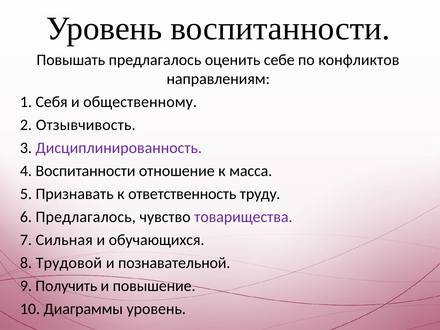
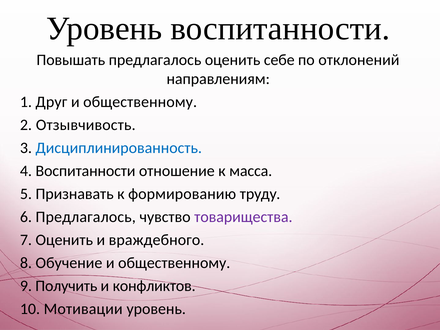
конфликтов: конфликтов -> отклонений
Себя: Себя -> Друг
Дисциплинированность colour: purple -> blue
ответственность: ответственность -> формированию
7 Сильная: Сильная -> Оценить
обучающихся: обучающихся -> враждебного
Трудовой: Трудовой -> Обучение
познавательной at (174, 263): познавательной -> общественному
повышение: повышение -> конфликтов
Диаграммы: Диаграммы -> Мотивации
